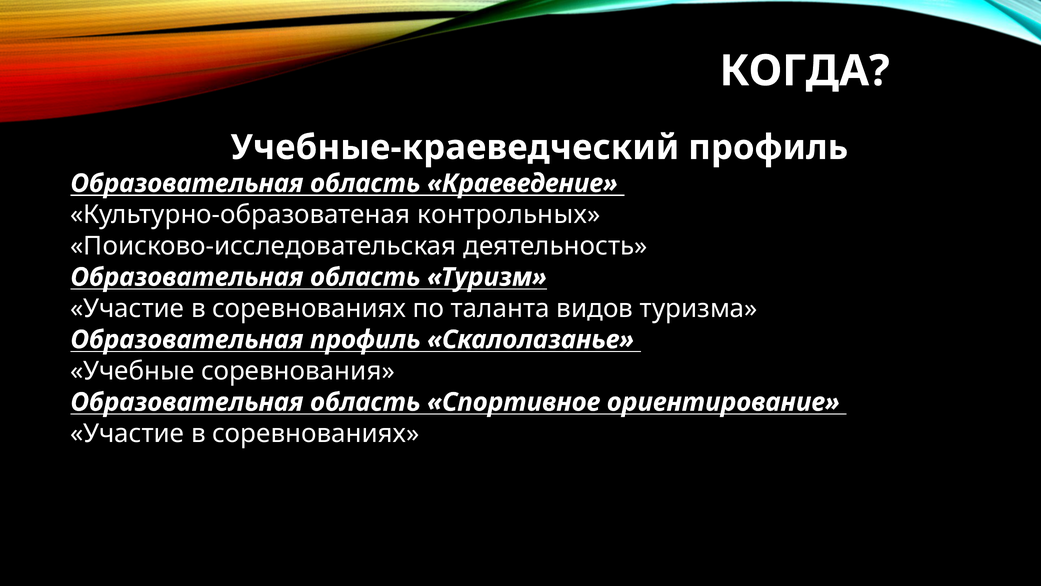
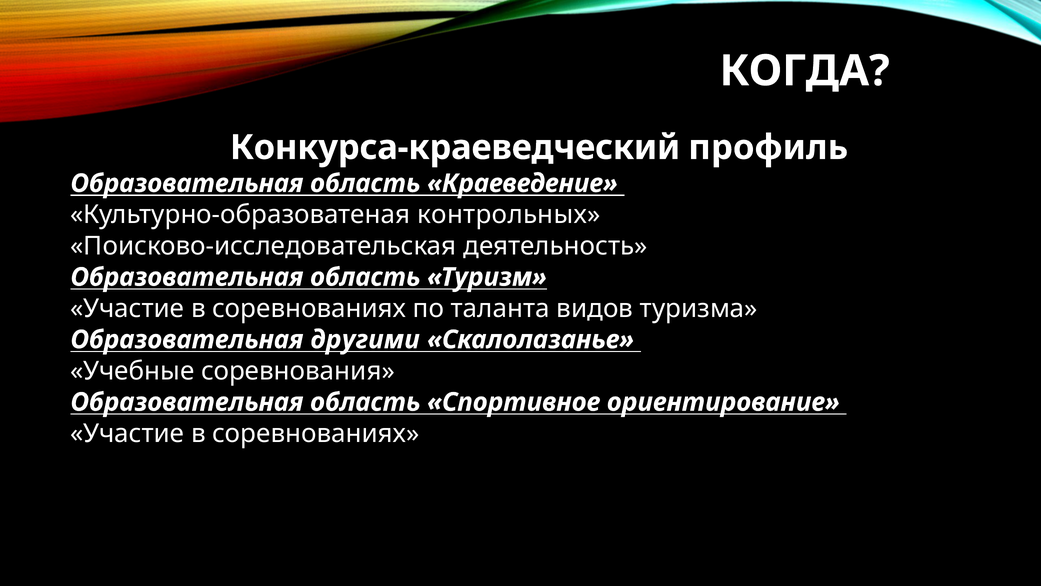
Учебные-краеведческий: Учебные-краеведческий -> Конкурса-краеведческий
Образовательная профиль: профиль -> другими
